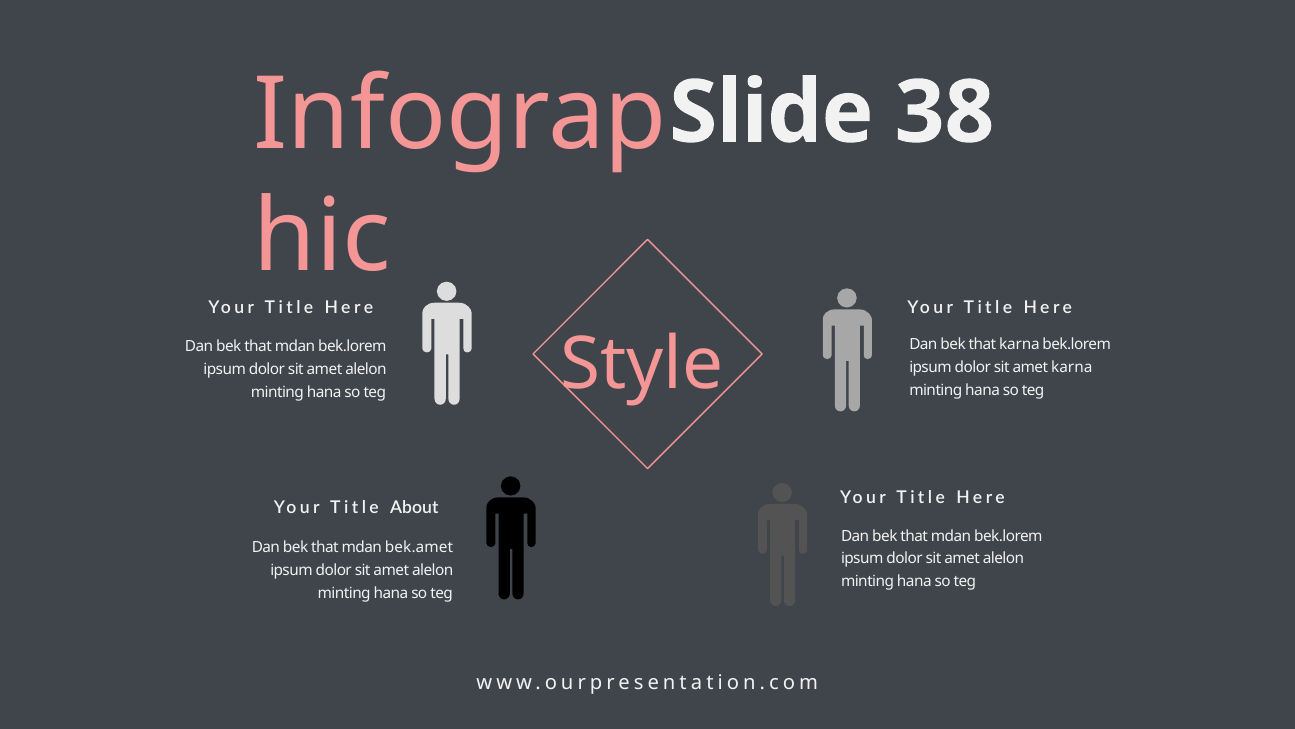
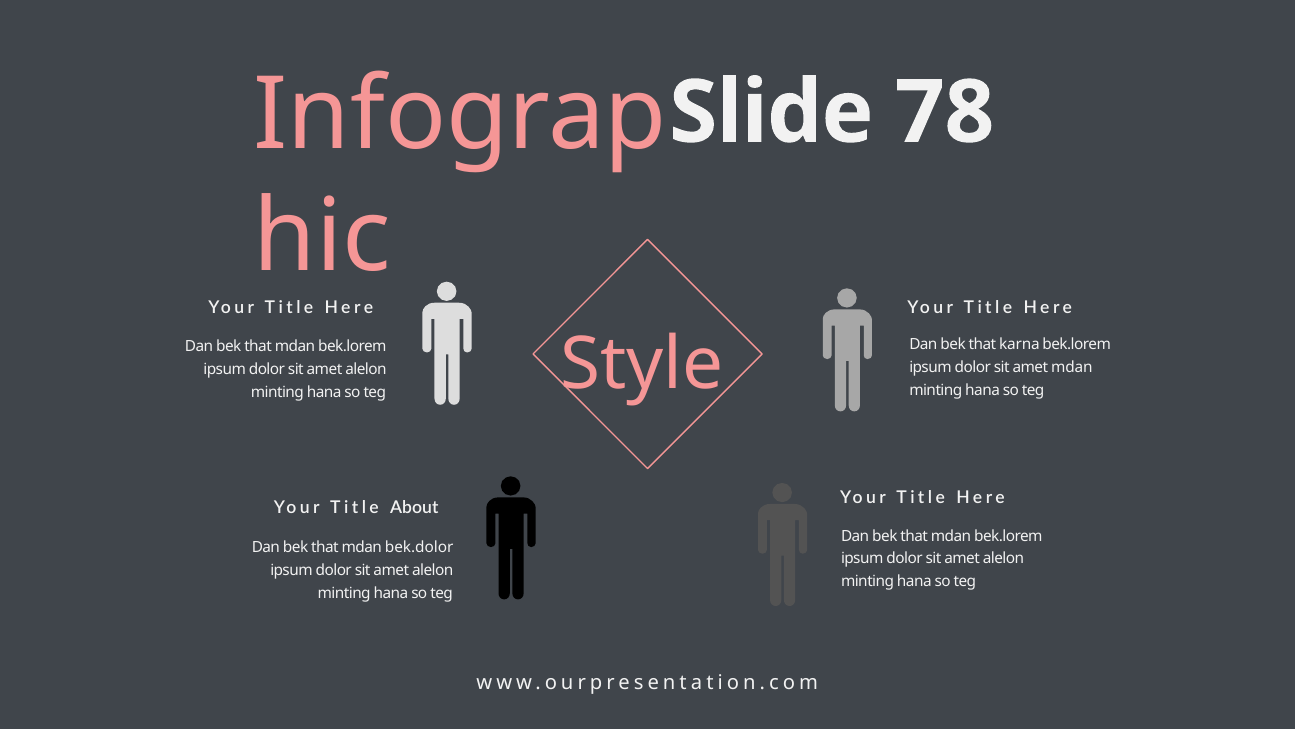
38: 38 -> 78
amet karna: karna -> mdan
bek.amet: bek.amet -> bek.dolor
